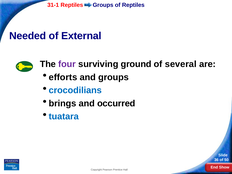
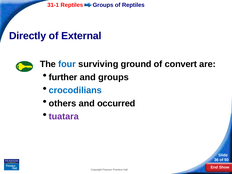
Needed: Needed -> Directly
four colour: purple -> blue
several: several -> convert
efforts: efforts -> further
brings: brings -> others
tuatara colour: blue -> purple
